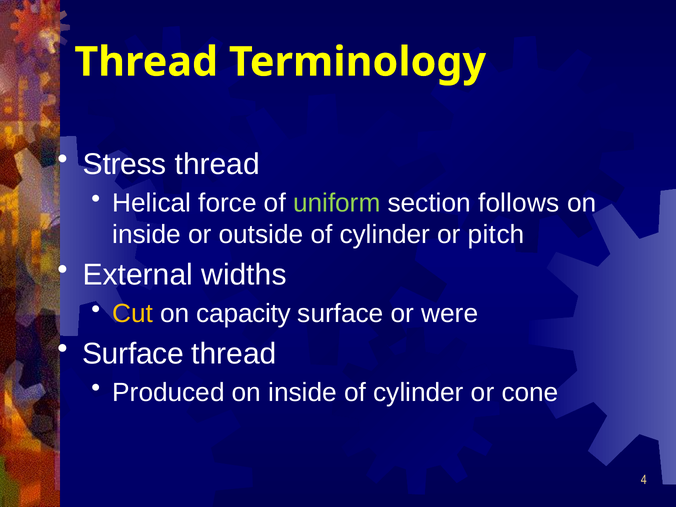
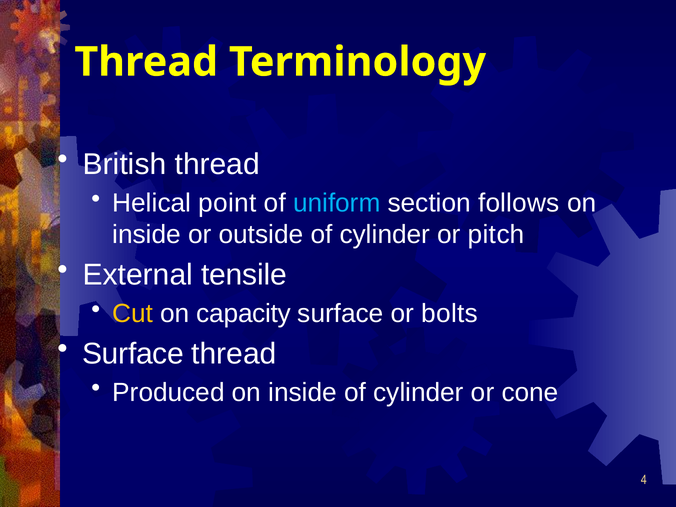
Stress: Stress -> British
force: force -> point
uniform colour: light green -> light blue
widths: widths -> tensile
were: were -> bolts
